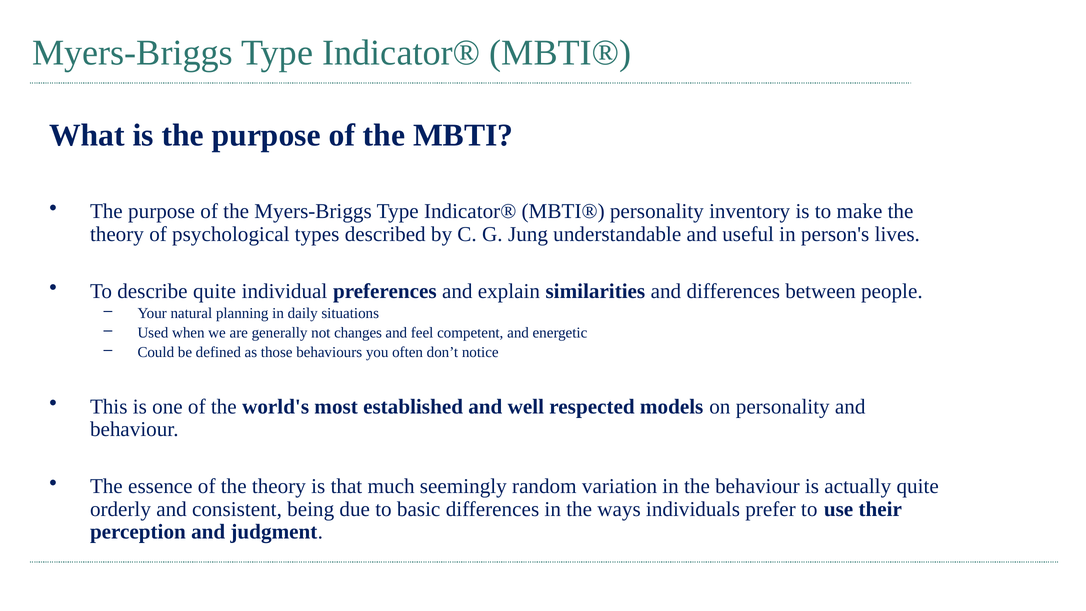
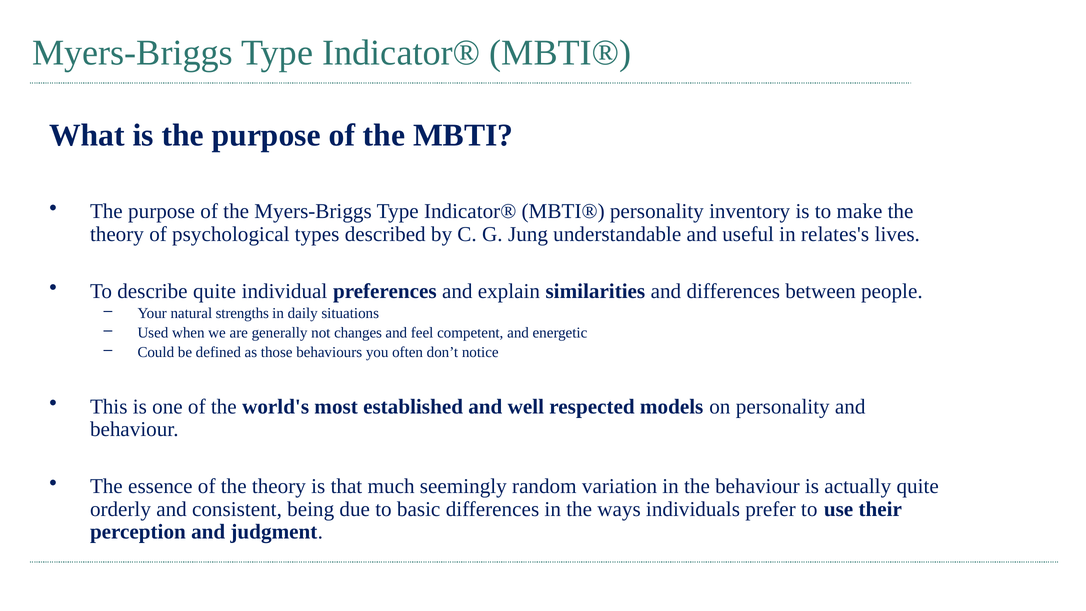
person's: person's -> relates's
planning: planning -> strengths
